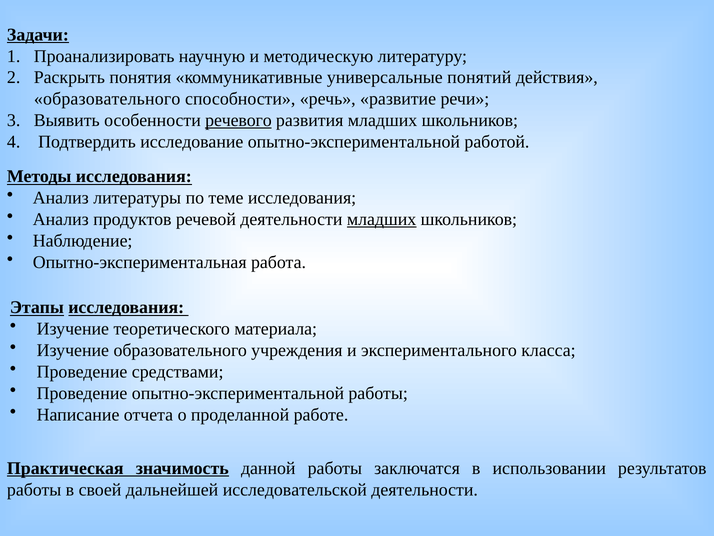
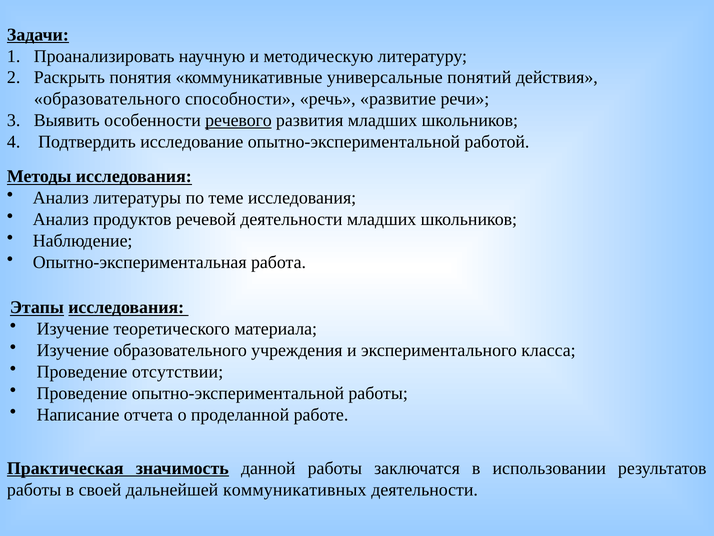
младших at (382, 219) underline: present -> none
средствами: средствами -> отсутствии
исследовательской: исследовательской -> коммуникативных
